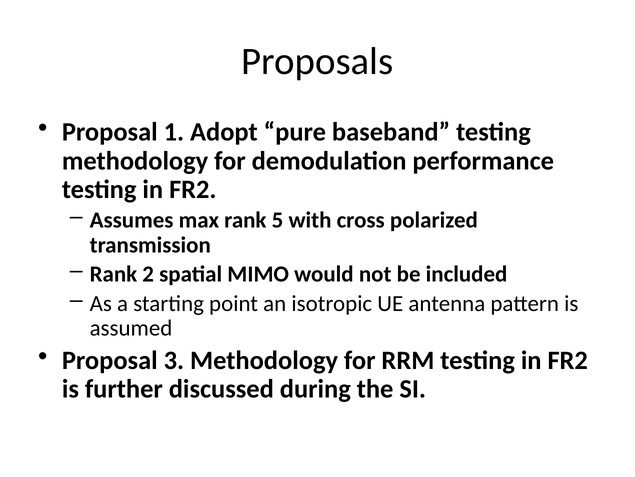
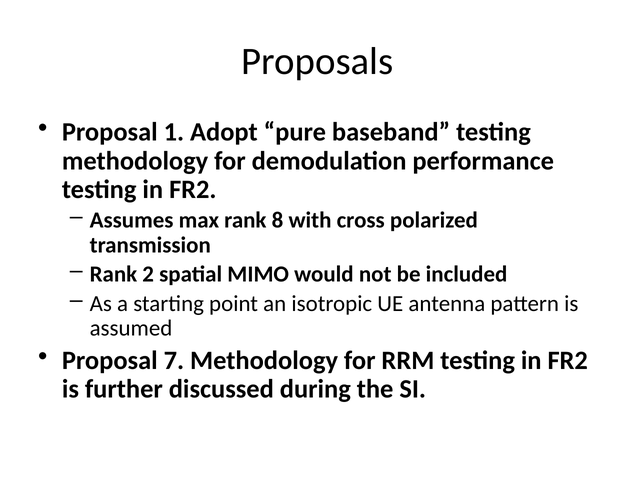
5: 5 -> 8
3: 3 -> 7
